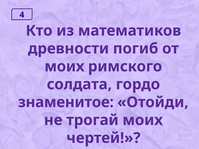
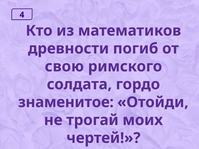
моих at (64, 67): моих -> свою
